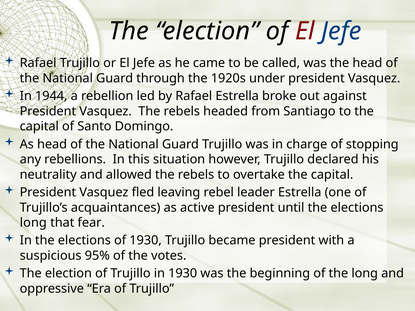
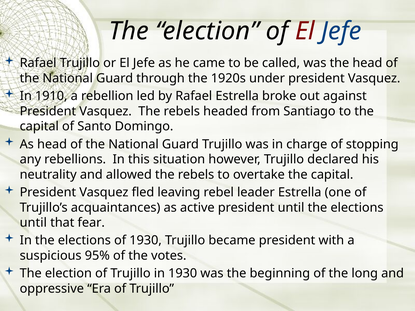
1944: 1944 -> 1910
long at (33, 223): long -> until
